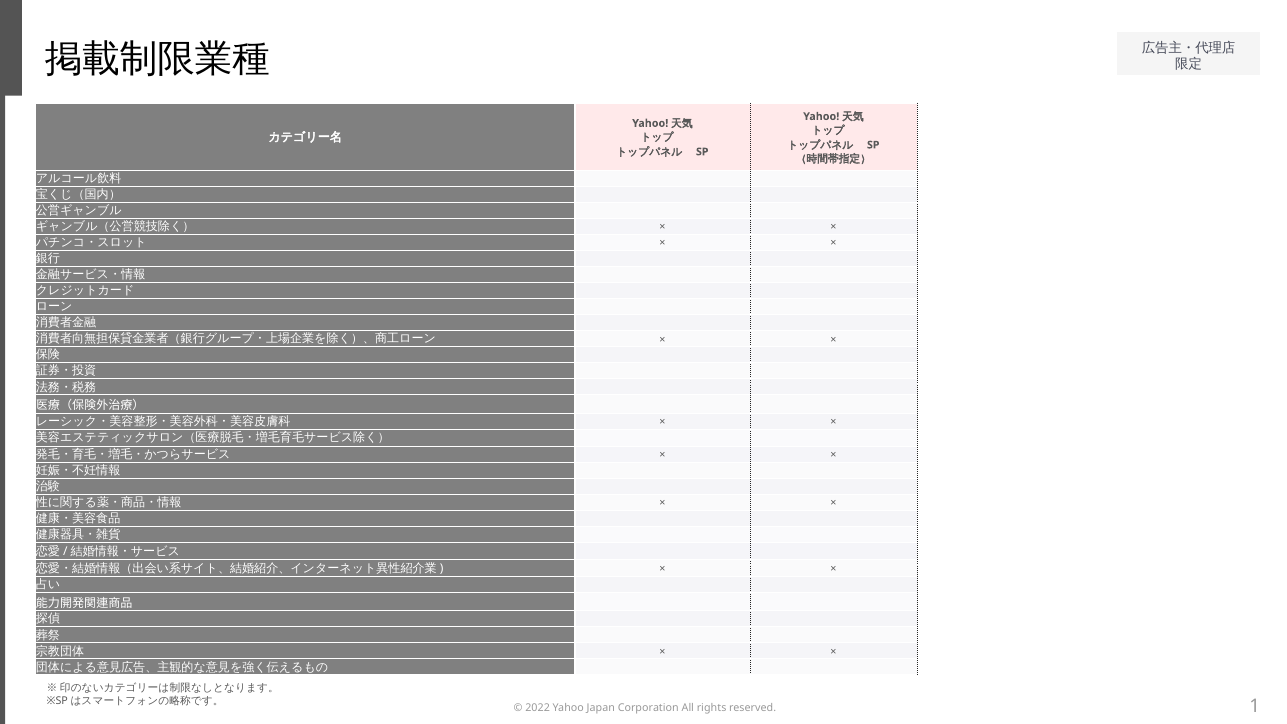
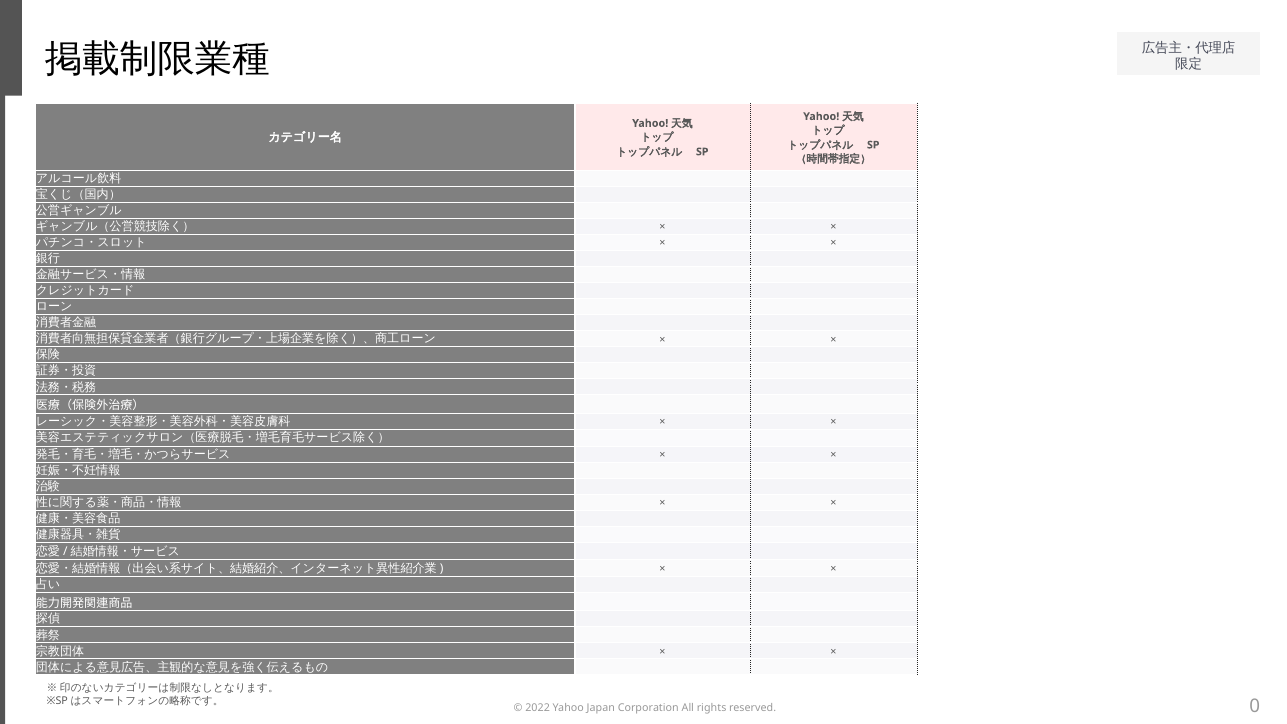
1: 1 -> 0
